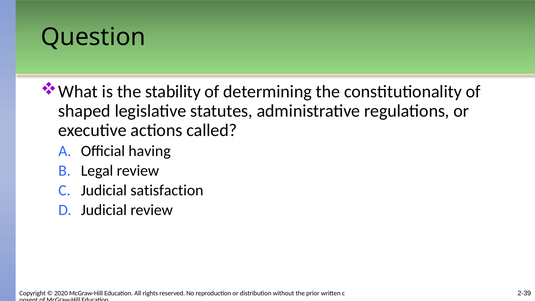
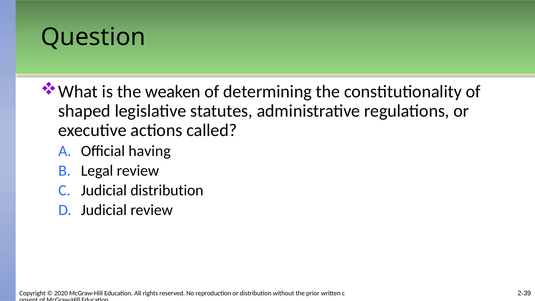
stability: stability -> weaken
Judicial satisfaction: satisfaction -> distribution
